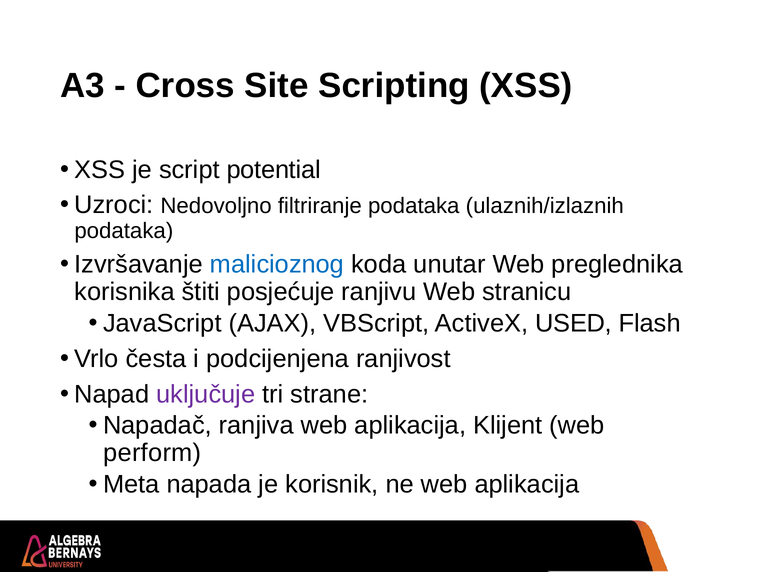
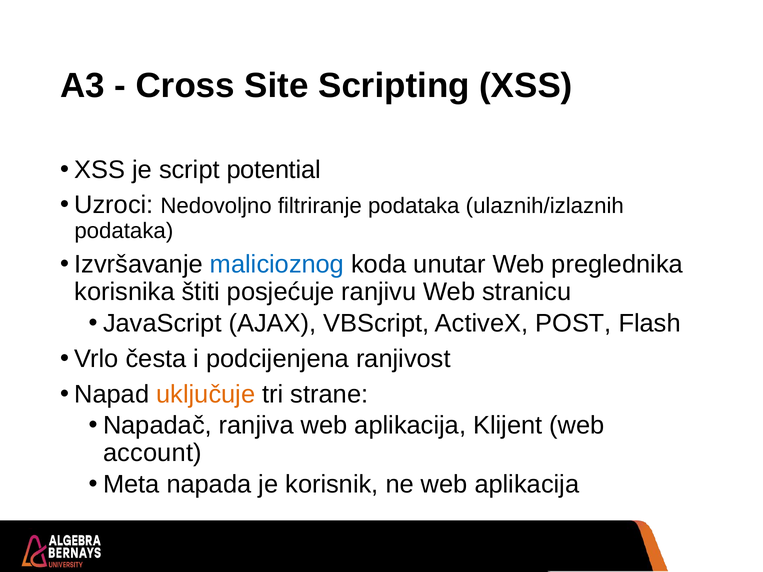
USED: USED -> POST
uključuje colour: purple -> orange
perform: perform -> account
